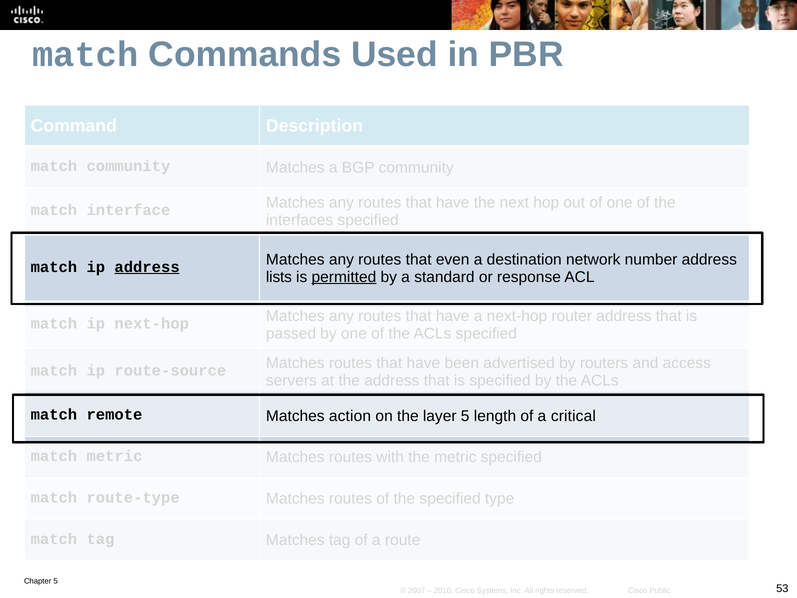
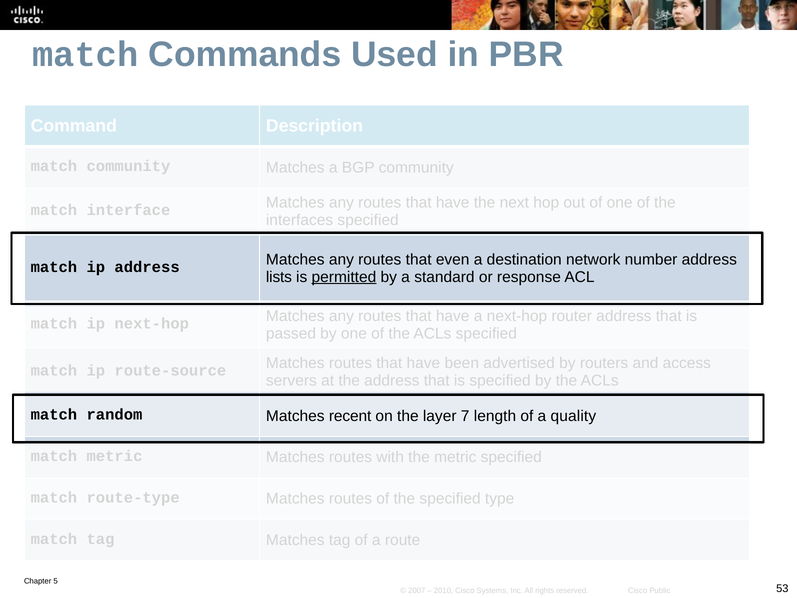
address at (147, 267) underline: present -> none
remote: remote -> random
action: action -> recent
layer 5: 5 -> 7
critical: critical -> quality
